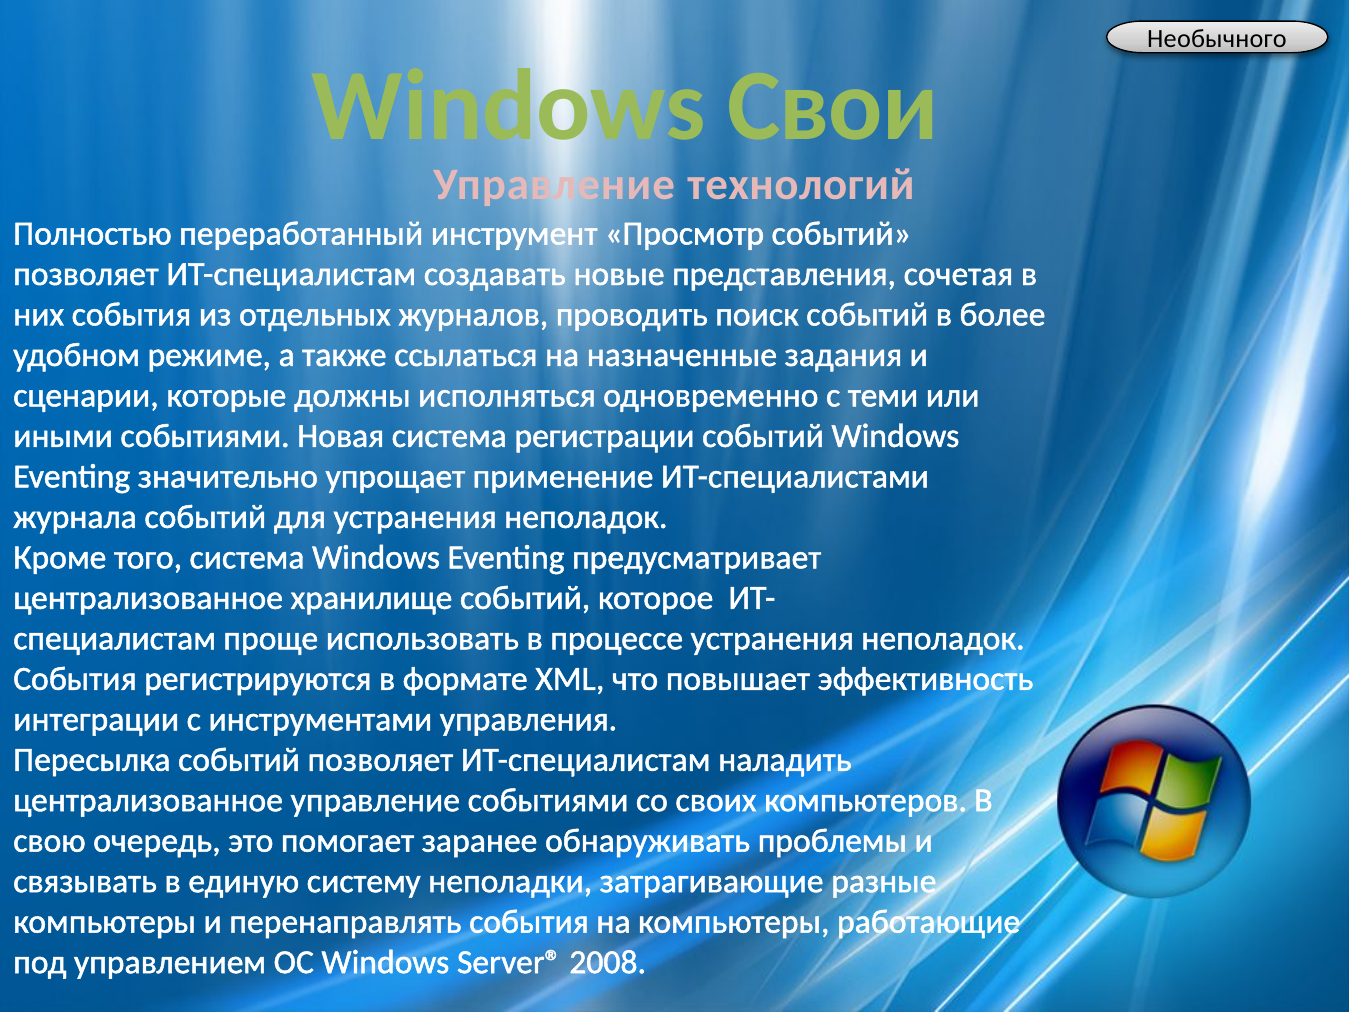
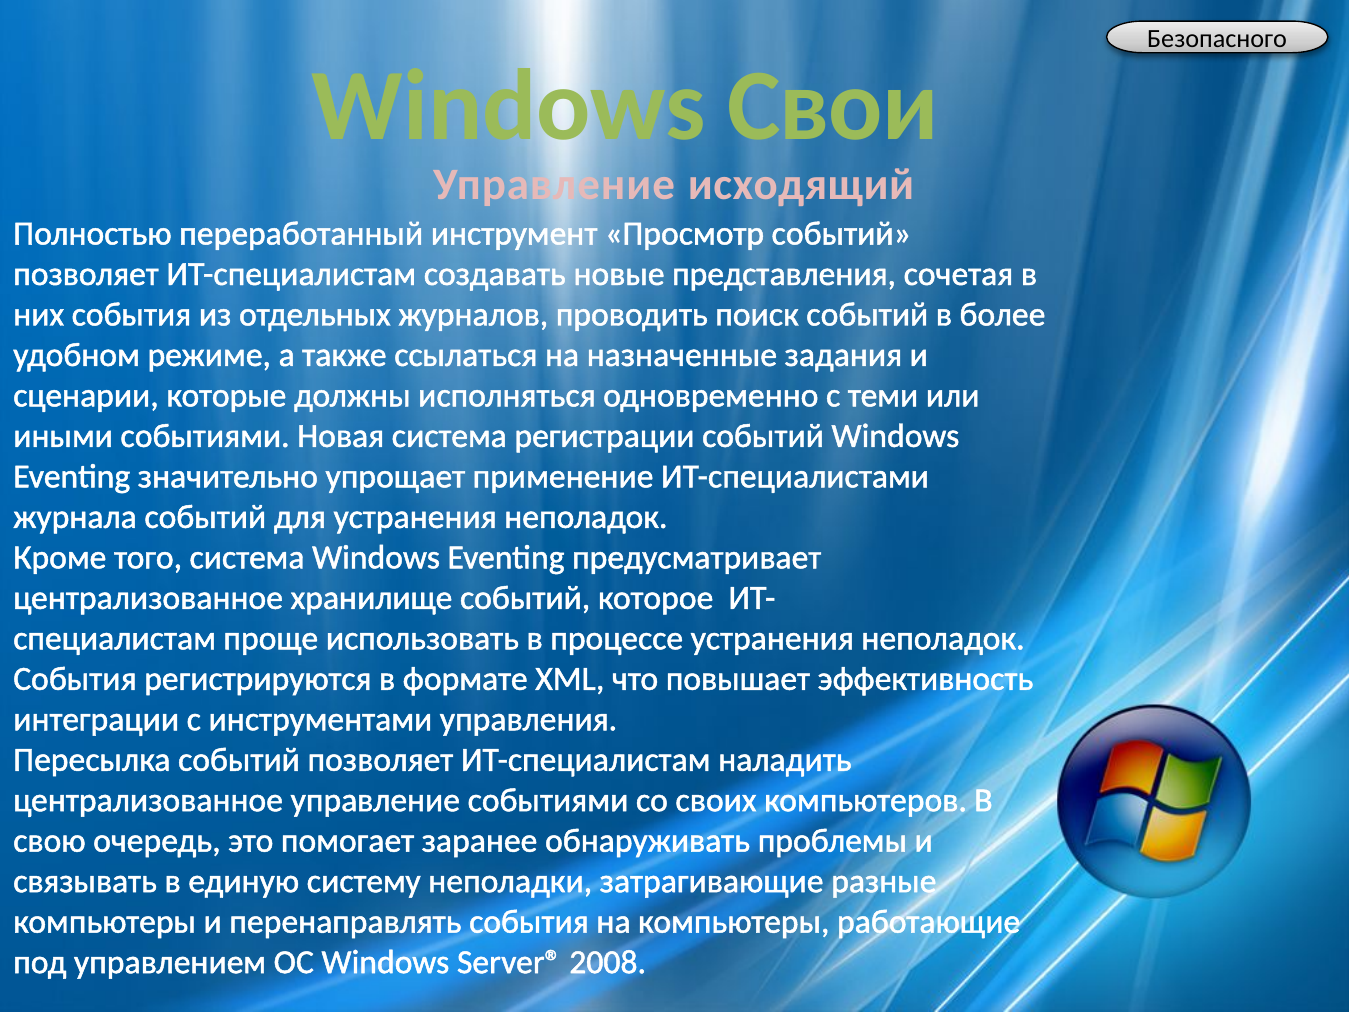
Необычного: Необычного -> Безопасного
технологий: технологий -> исходящий
